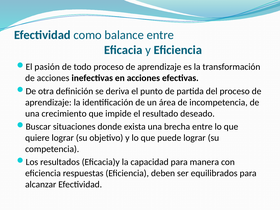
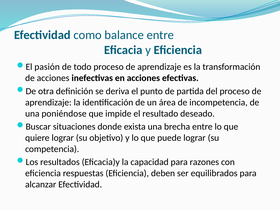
crecimiento: crecimiento -> poniéndose
manera: manera -> razones
